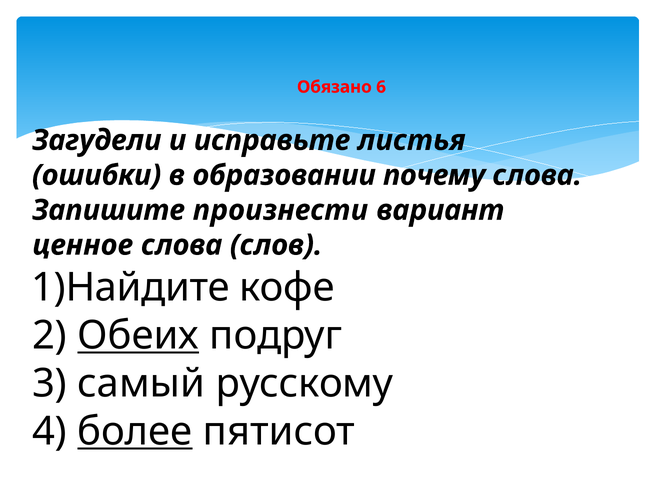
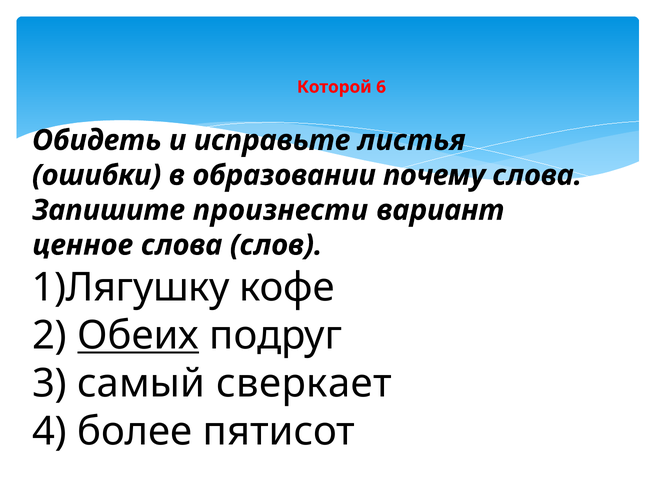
Обязано: Обязано -> Которой
Загудели: Загудели -> Обидеть
1)Найдите: 1)Найдите -> 1)Лягушку
русскому: русскому -> сверкает
более underline: present -> none
